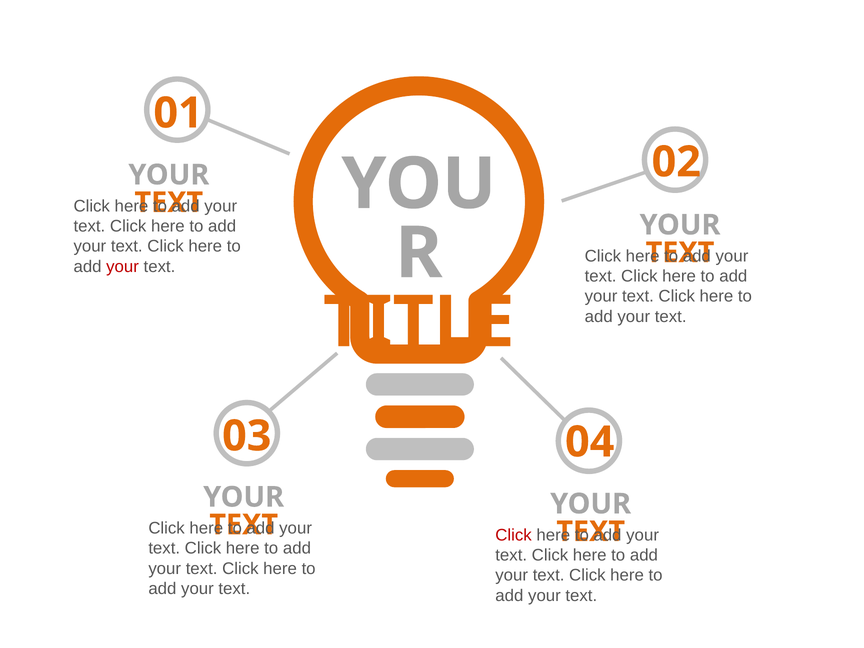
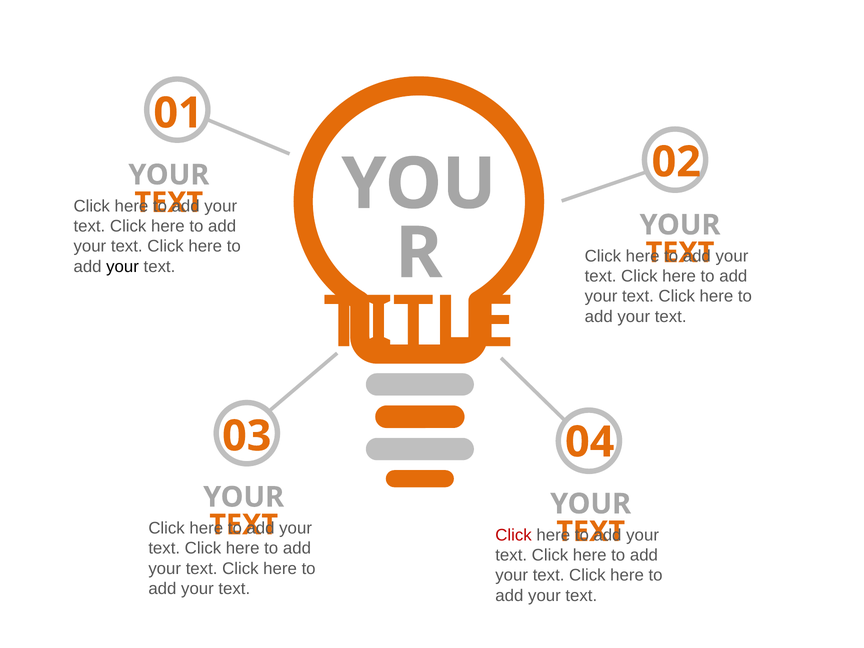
your at (123, 267) colour: red -> black
